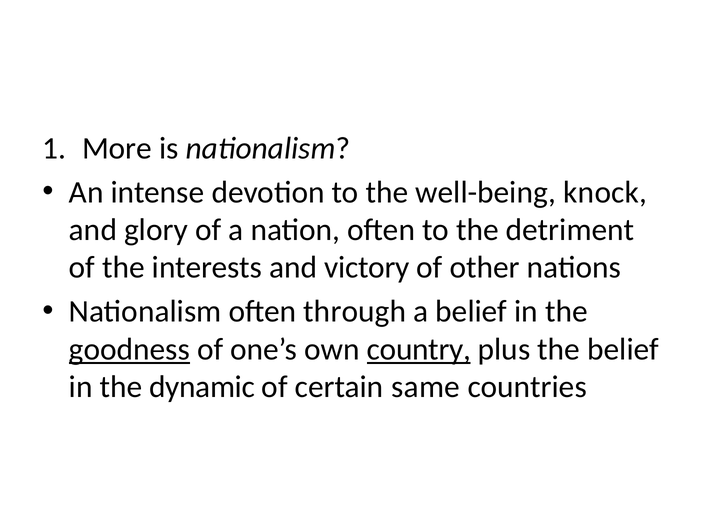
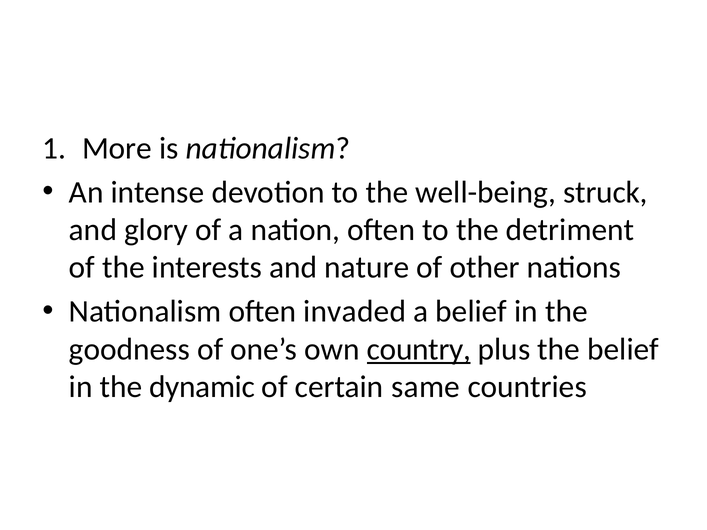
knock: knock -> struck
victory: victory -> nature
through: through -> invaded
goodness underline: present -> none
